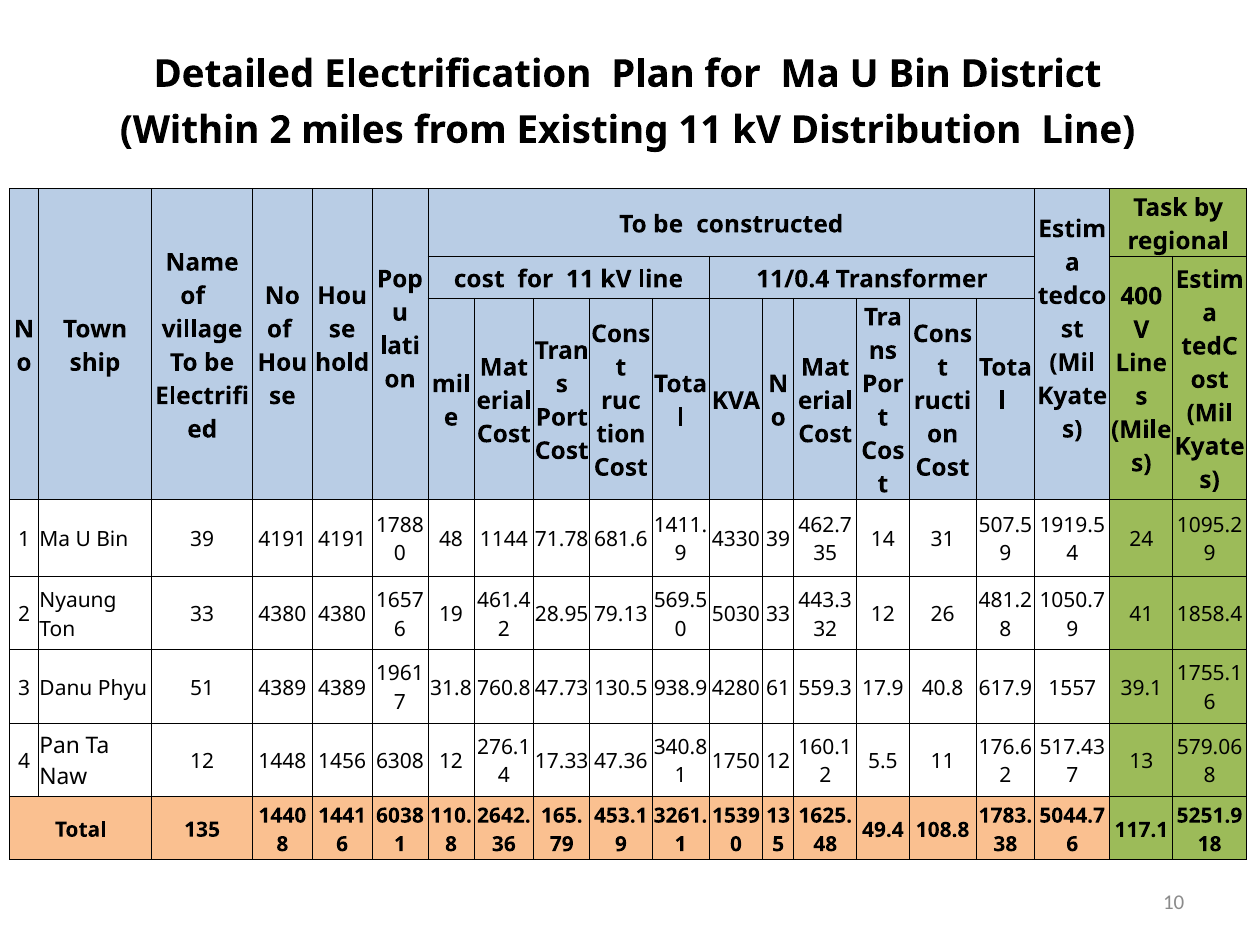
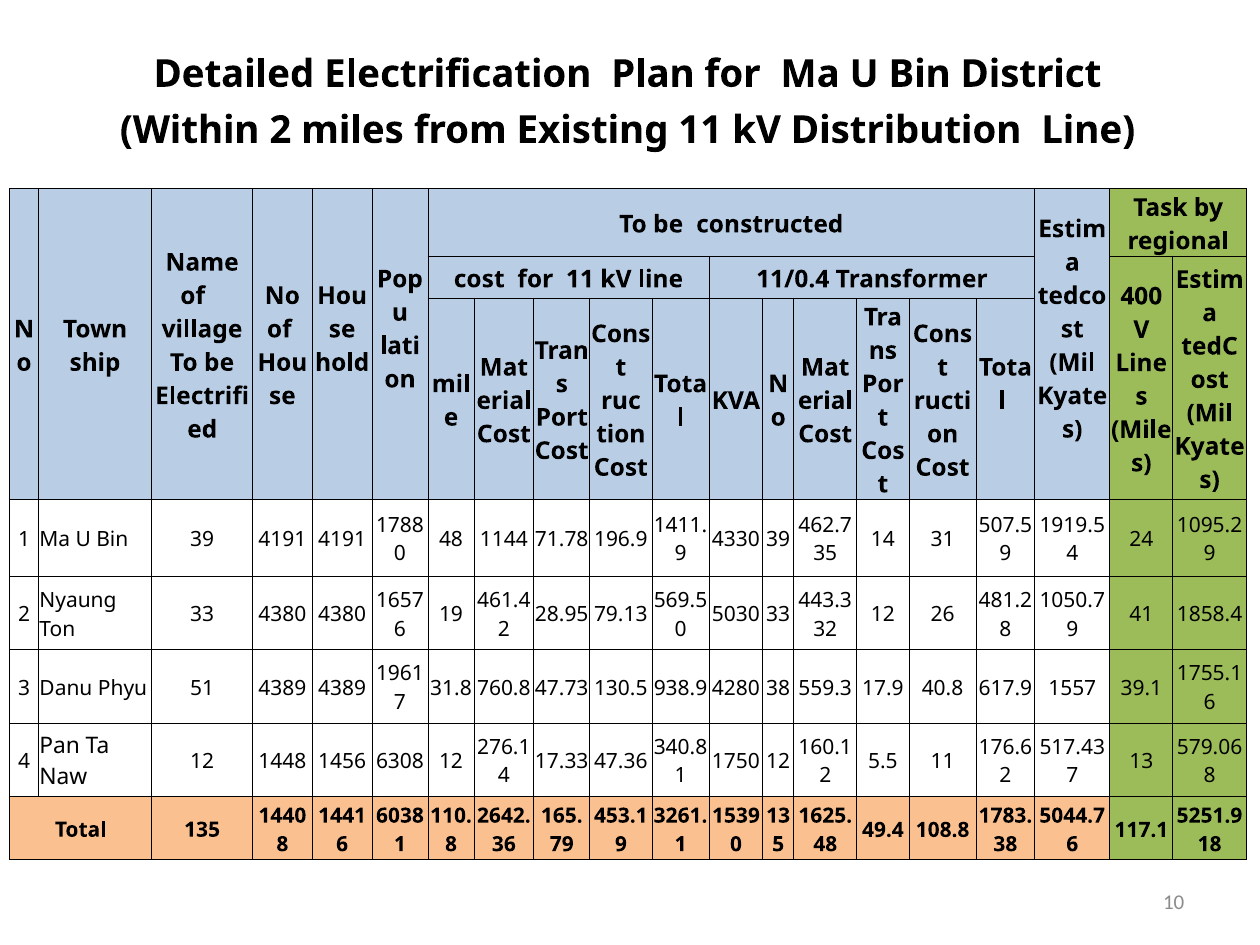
681.6: 681.6 -> 196.9
61 at (778, 688): 61 -> 38
